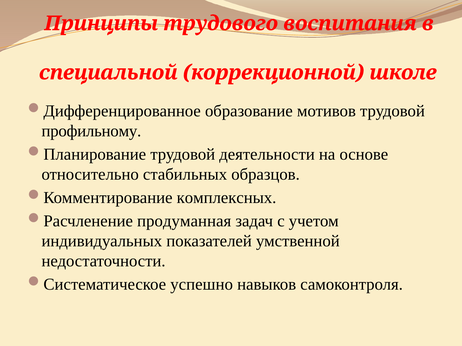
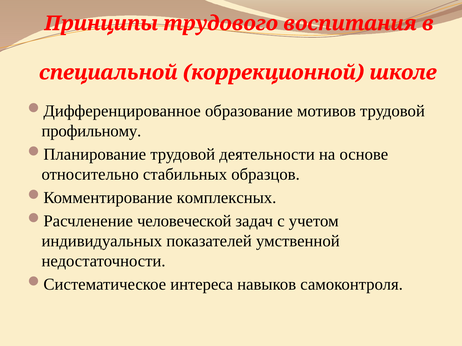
продуманная: продуманная -> человеческой
успешно: успешно -> интереса
